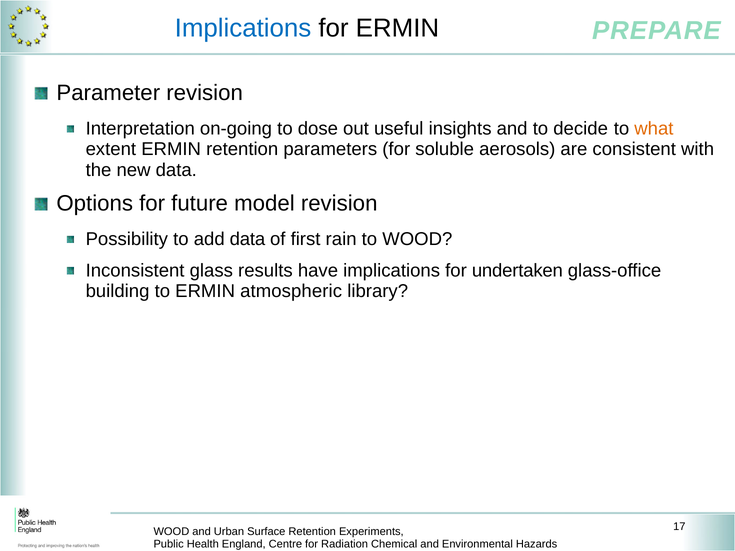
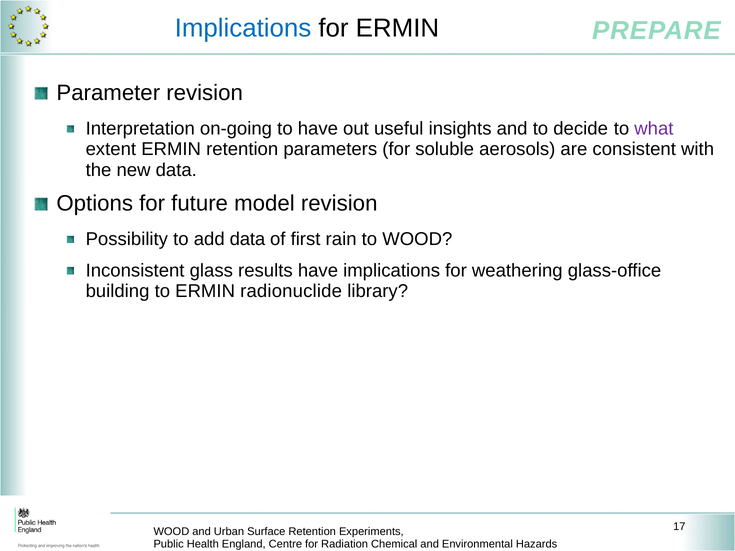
to dose: dose -> have
what colour: orange -> purple
undertaken: undertaken -> weathering
atmospheric: atmospheric -> radionuclide
